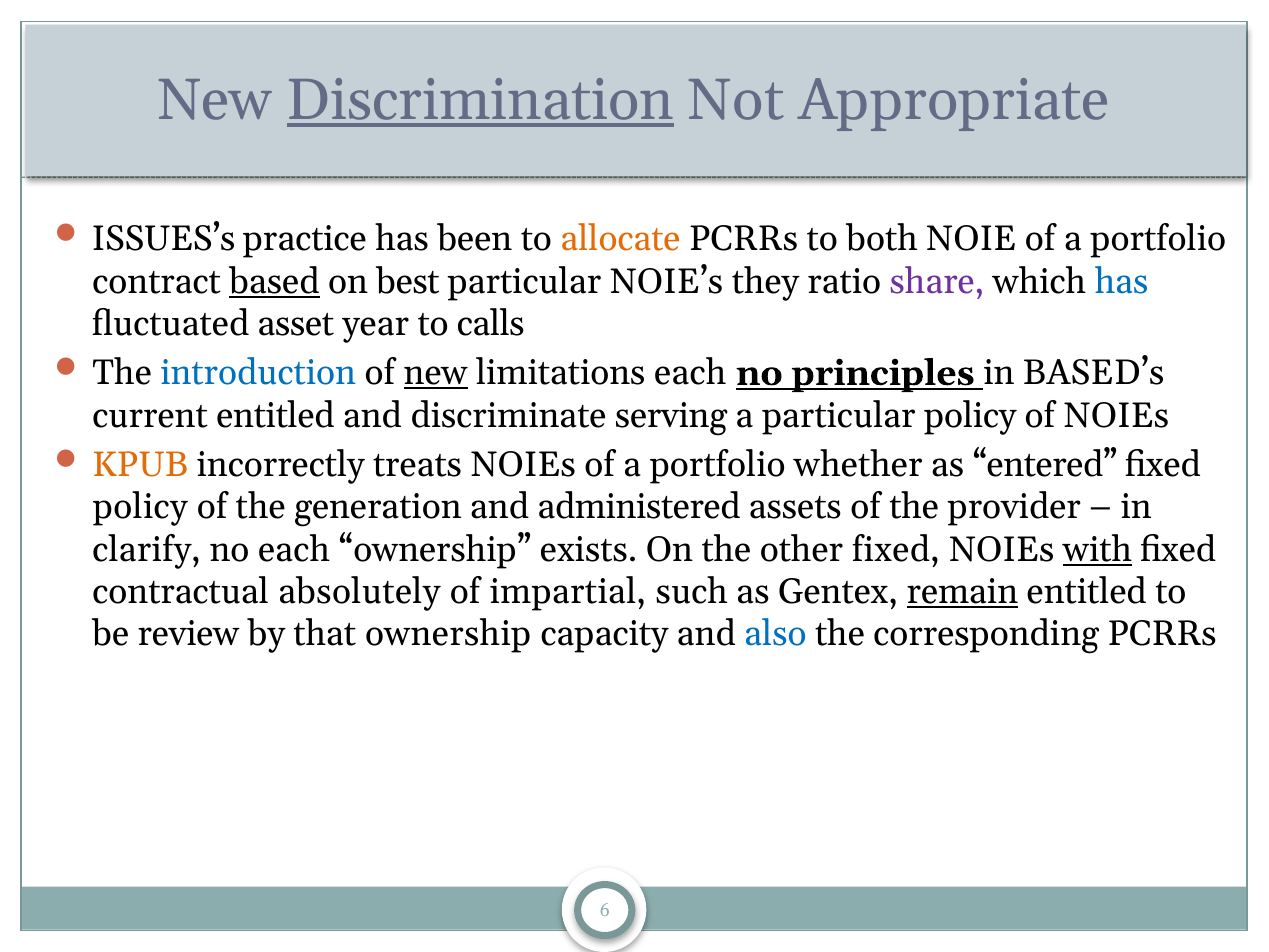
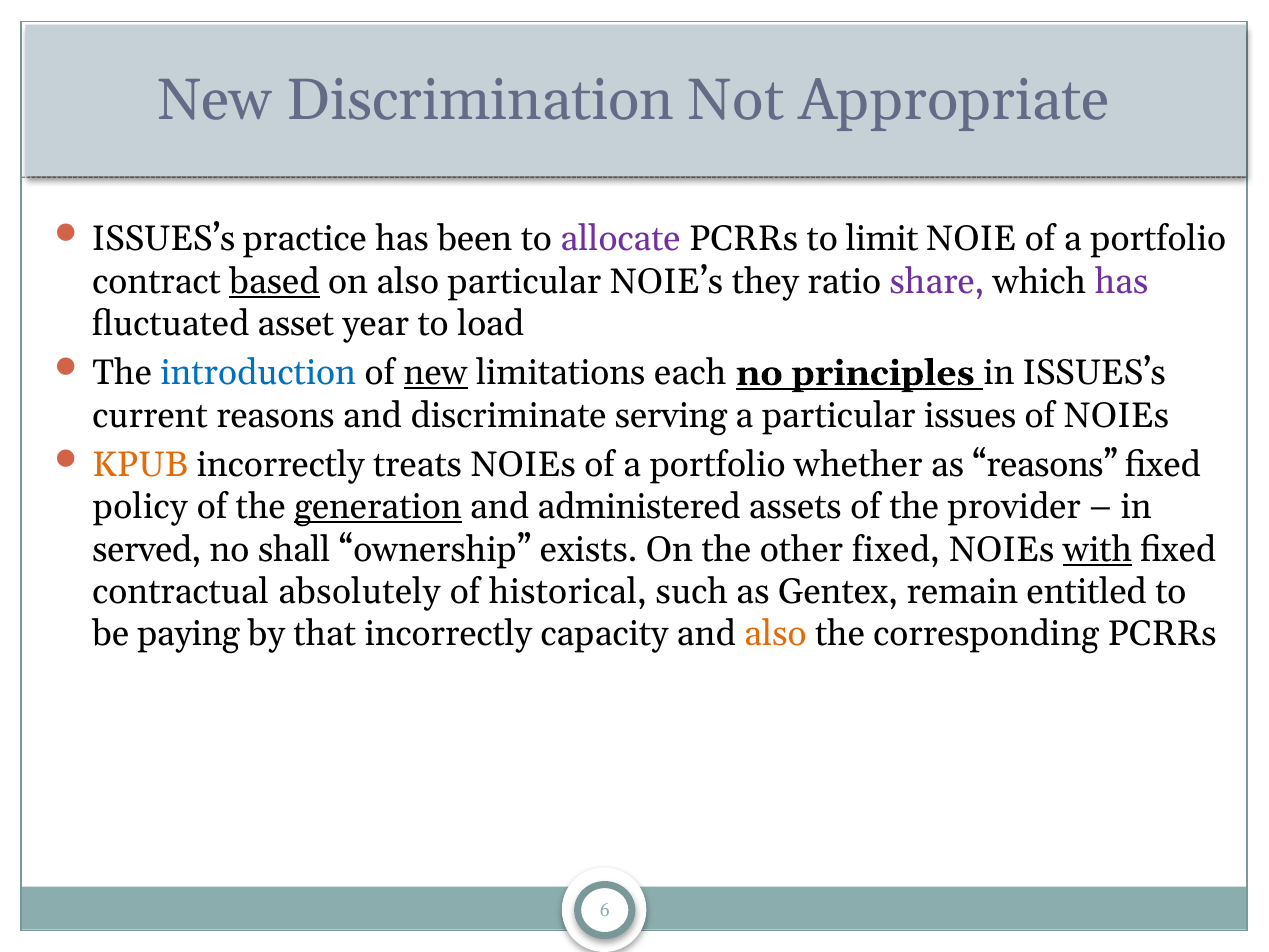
Discrimination underline: present -> none
allocate colour: orange -> purple
both: both -> limit
on best: best -> also
has at (1122, 281) colour: blue -> purple
calls: calls -> load
in BASED’s: BASED’s -> ISSUES’s
current entitled: entitled -> reasons
particular policy: policy -> issues
as entered: entered -> reasons
generation underline: none -> present
clarify: clarify -> served
no each: each -> shall
impartial: impartial -> historical
remain underline: present -> none
review: review -> paying
that ownership: ownership -> incorrectly
also at (775, 634) colour: blue -> orange
